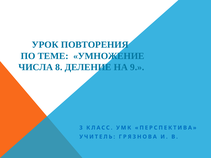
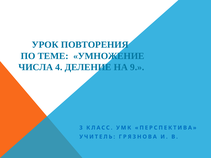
8: 8 -> 4
